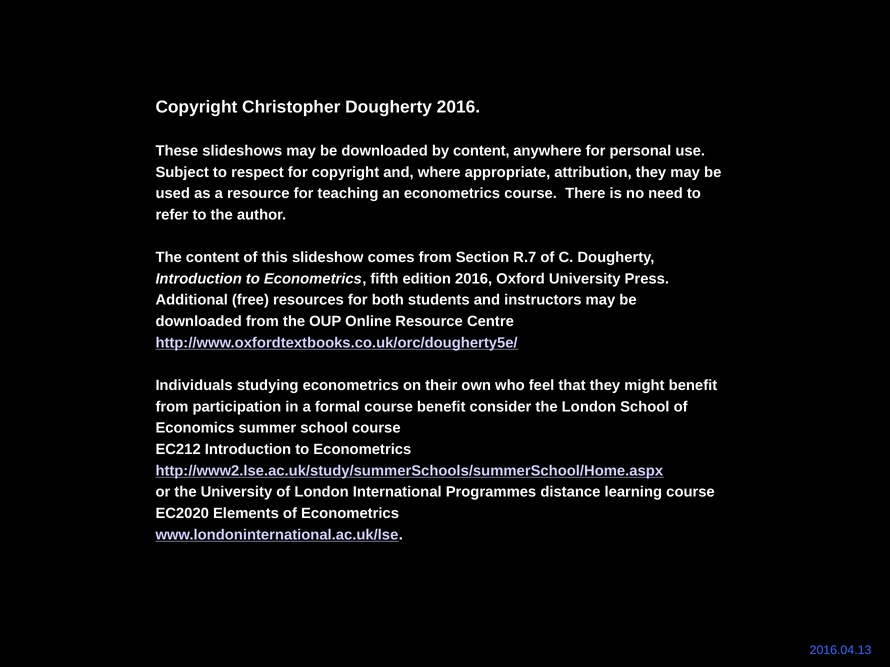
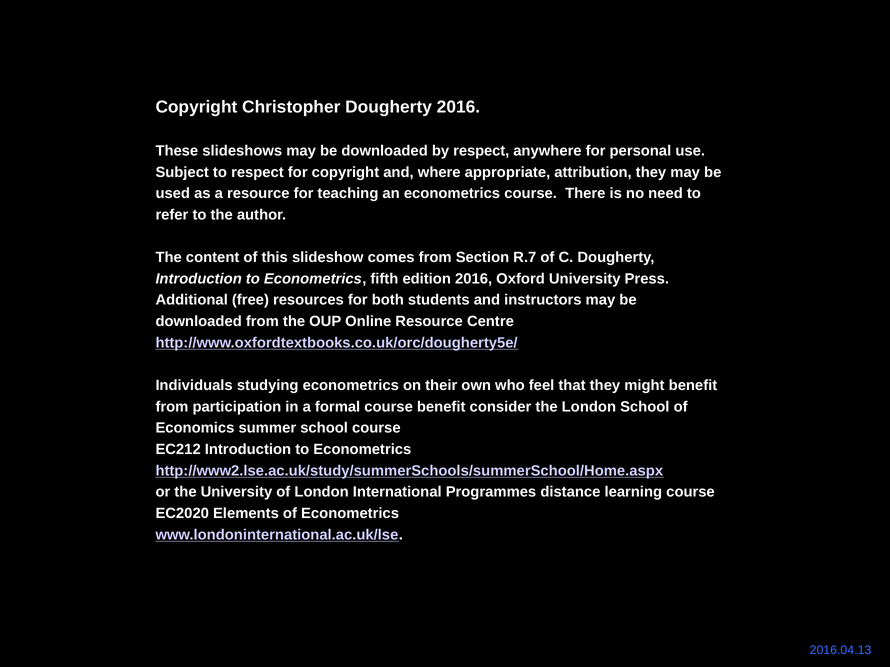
by content: content -> respect
